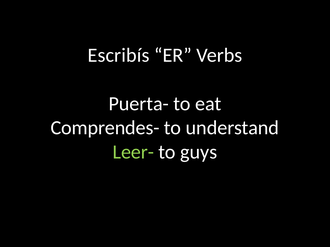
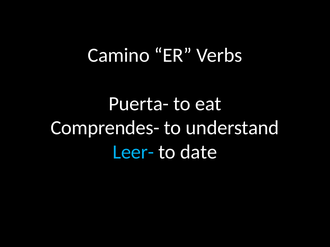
Escribís: Escribís -> Camino
Leer- colour: light green -> light blue
guys: guys -> date
